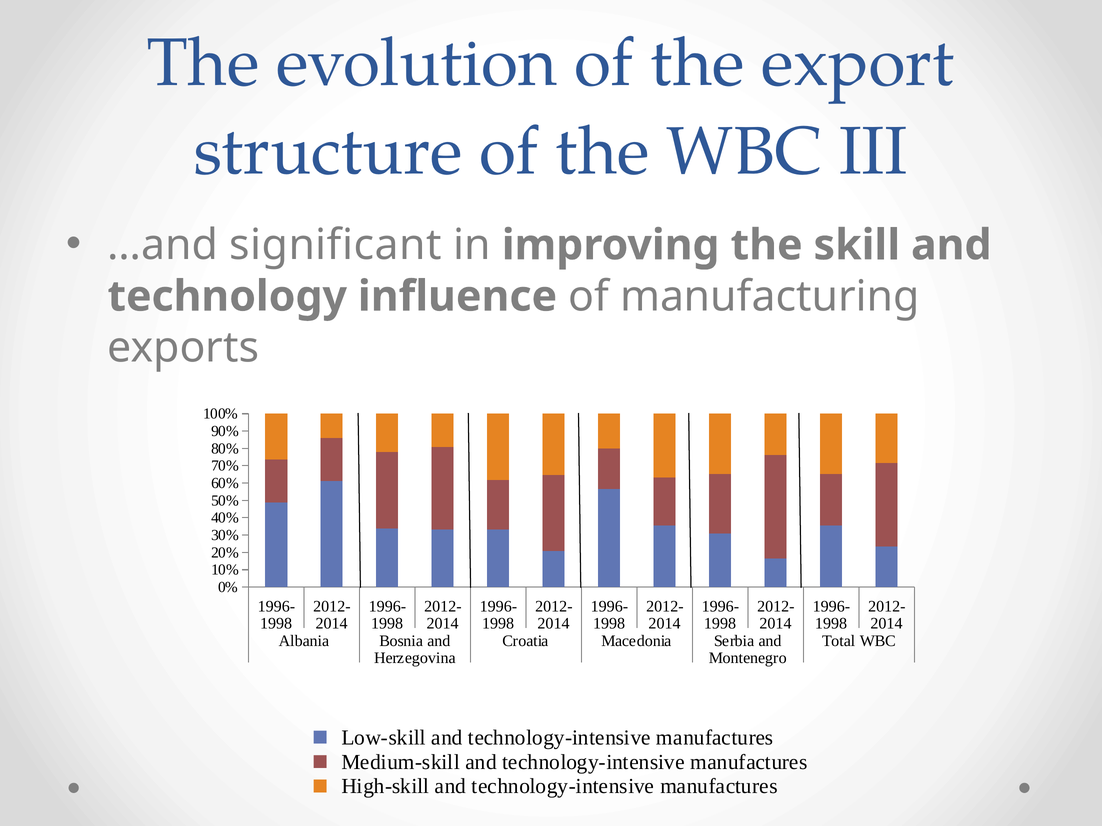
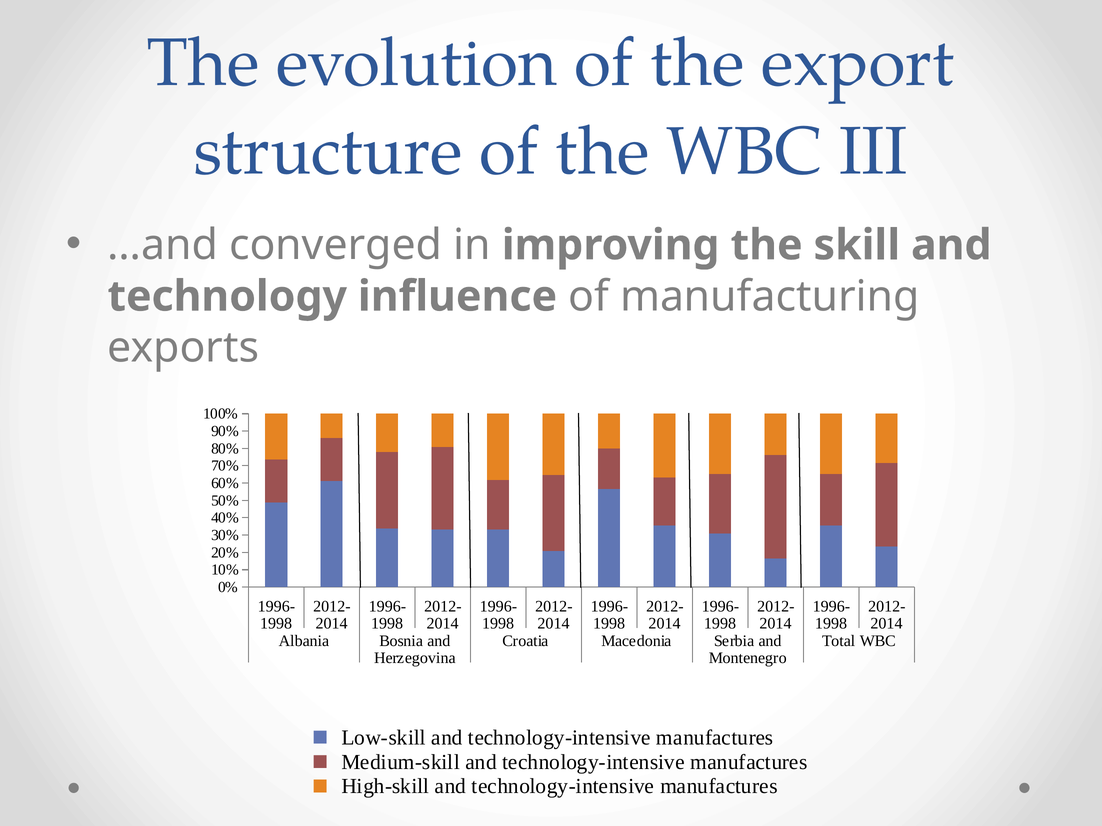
significant: significant -> converged
